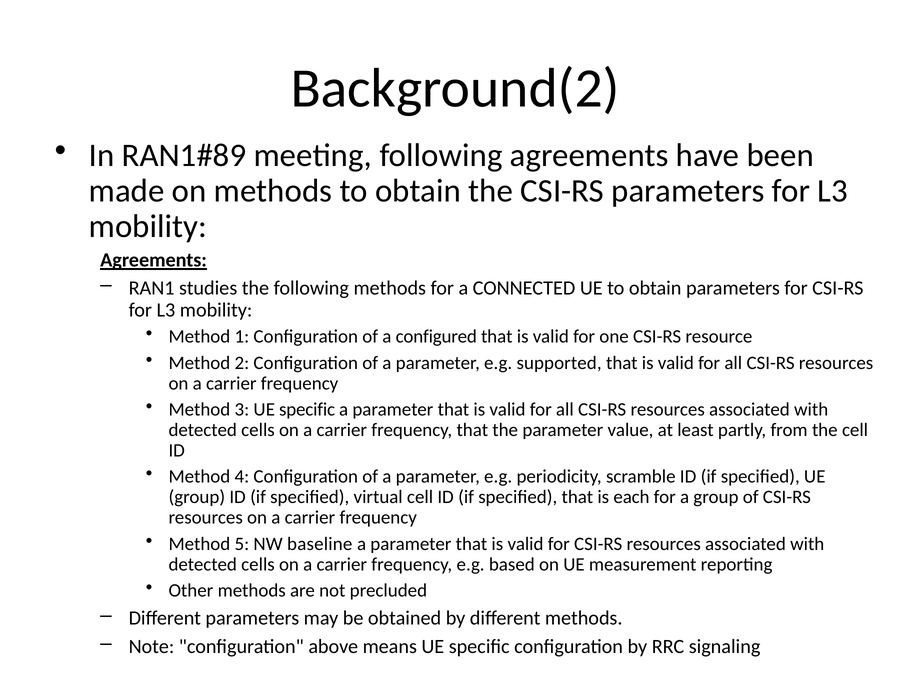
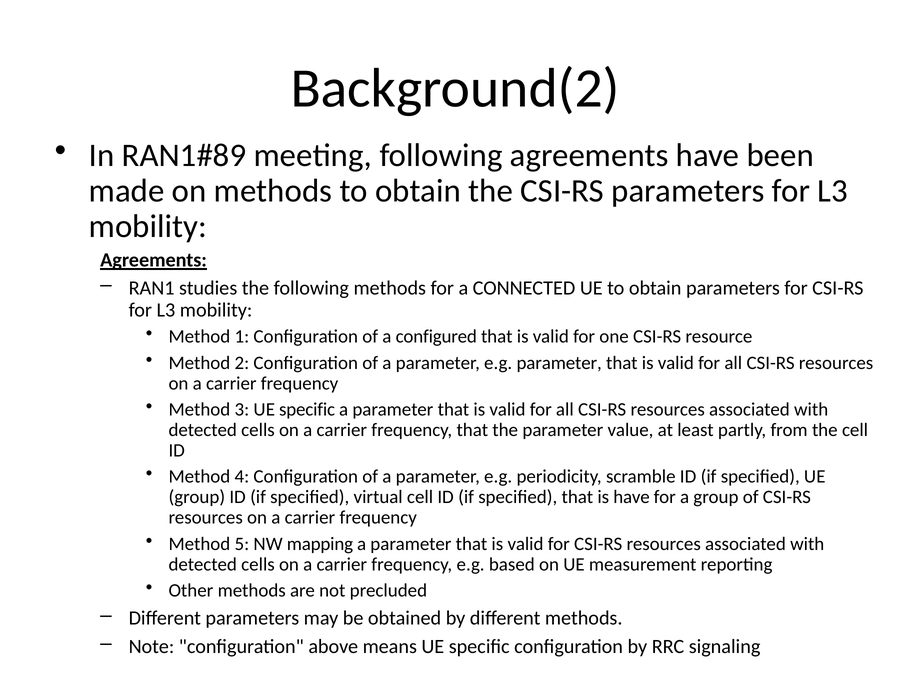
e.g supported: supported -> parameter
is each: each -> have
baseline: baseline -> mapping
